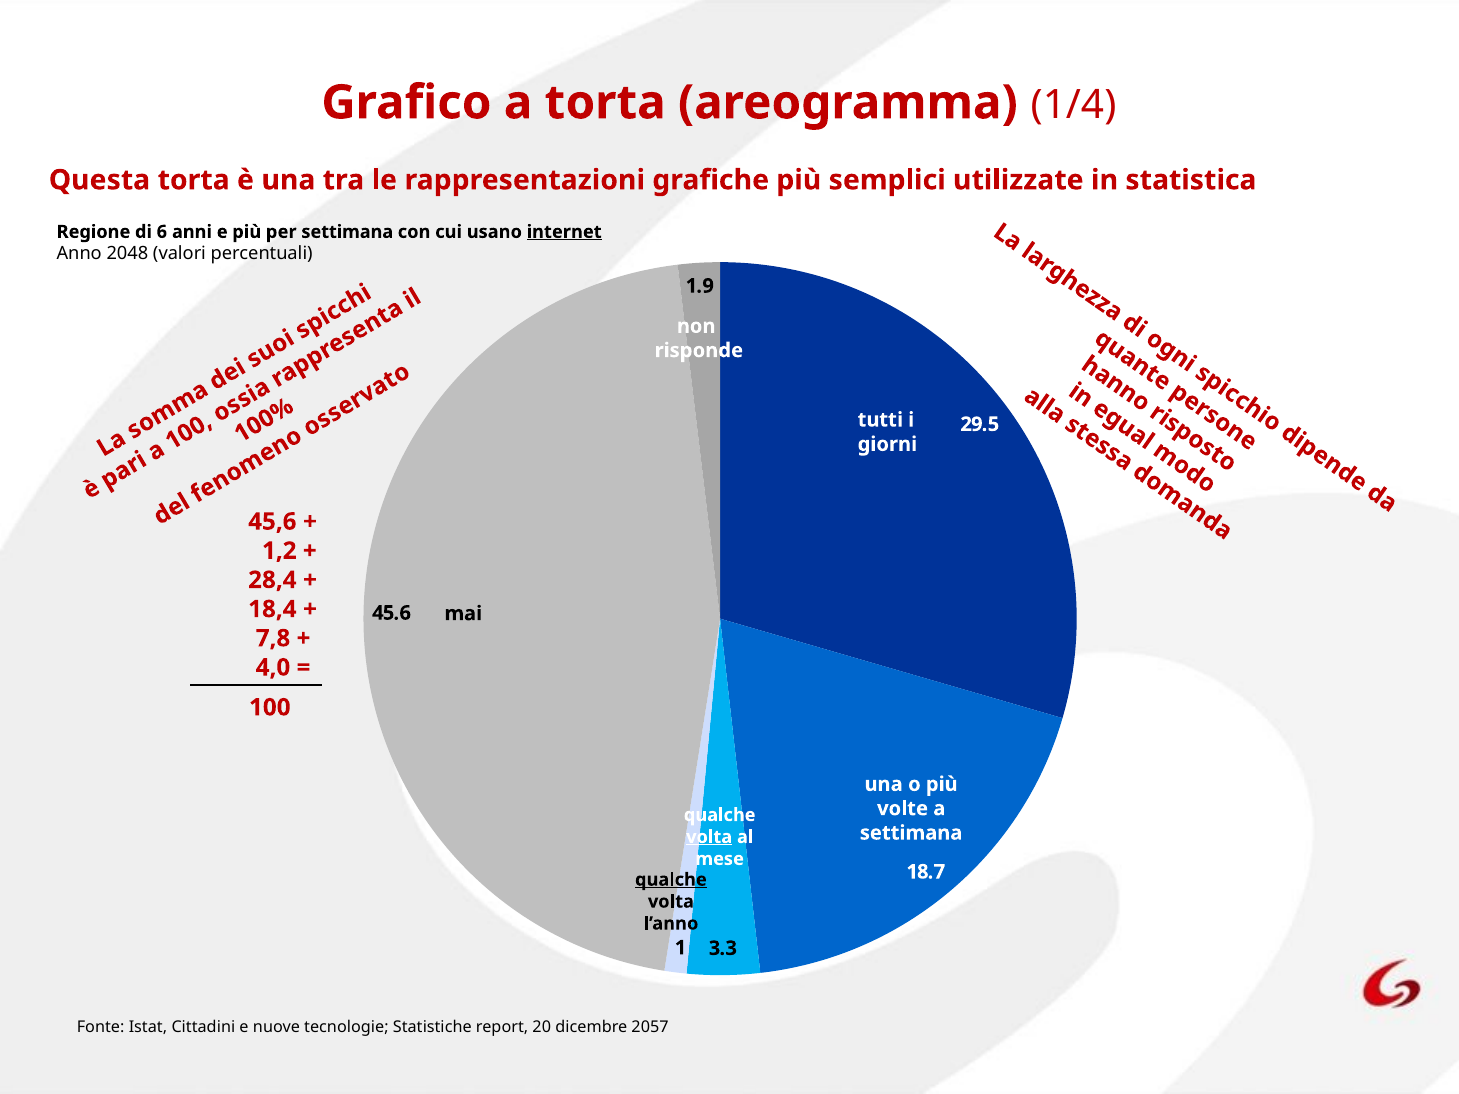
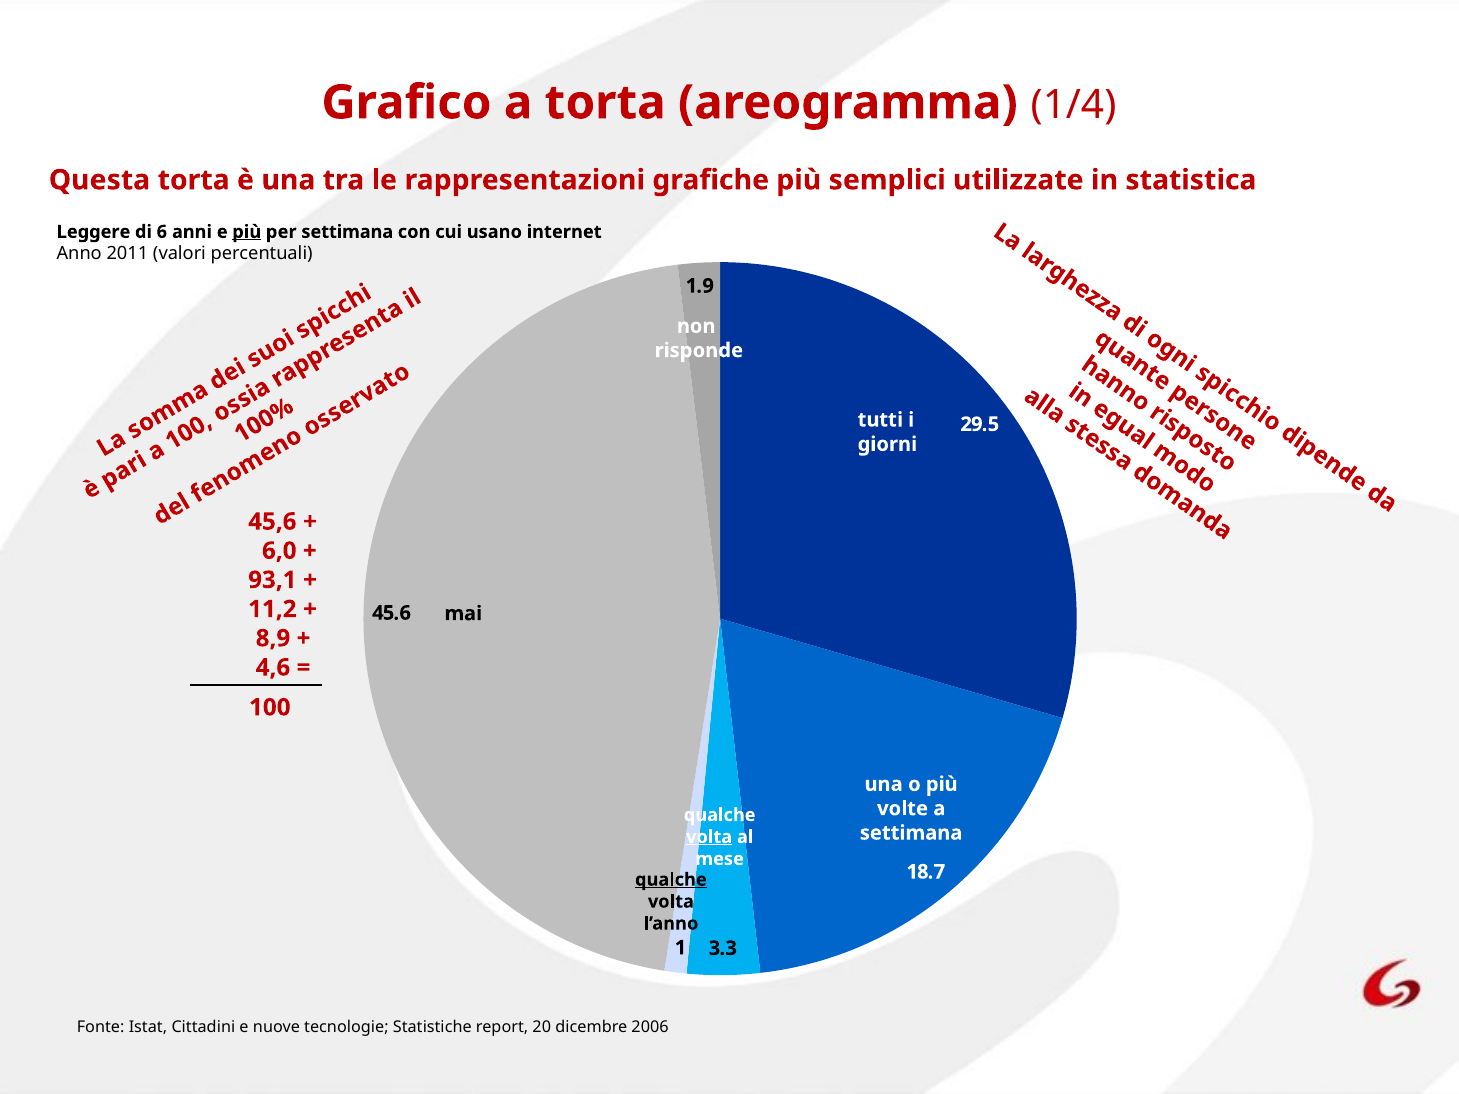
Regione: Regione -> Leggere
più at (247, 232) underline: none -> present
internet underline: present -> none
2048: 2048 -> 2011
1,2: 1,2 -> 6,0
28,4: 28,4 -> 93,1
18,4: 18,4 -> 11,2
7,8: 7,8 -> 8,9
4,0: 4,0 -> 4,6
2057: 2057 -> 2006
